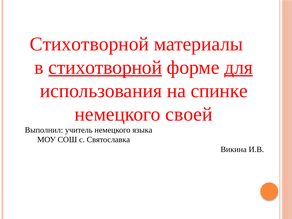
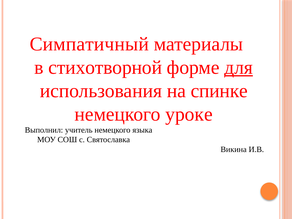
Стихотворной at (89, 44): Стихотворной -> Симпатичный
стихотворной at (105, 67) underline: present -> none
своей: своей -> уроке
